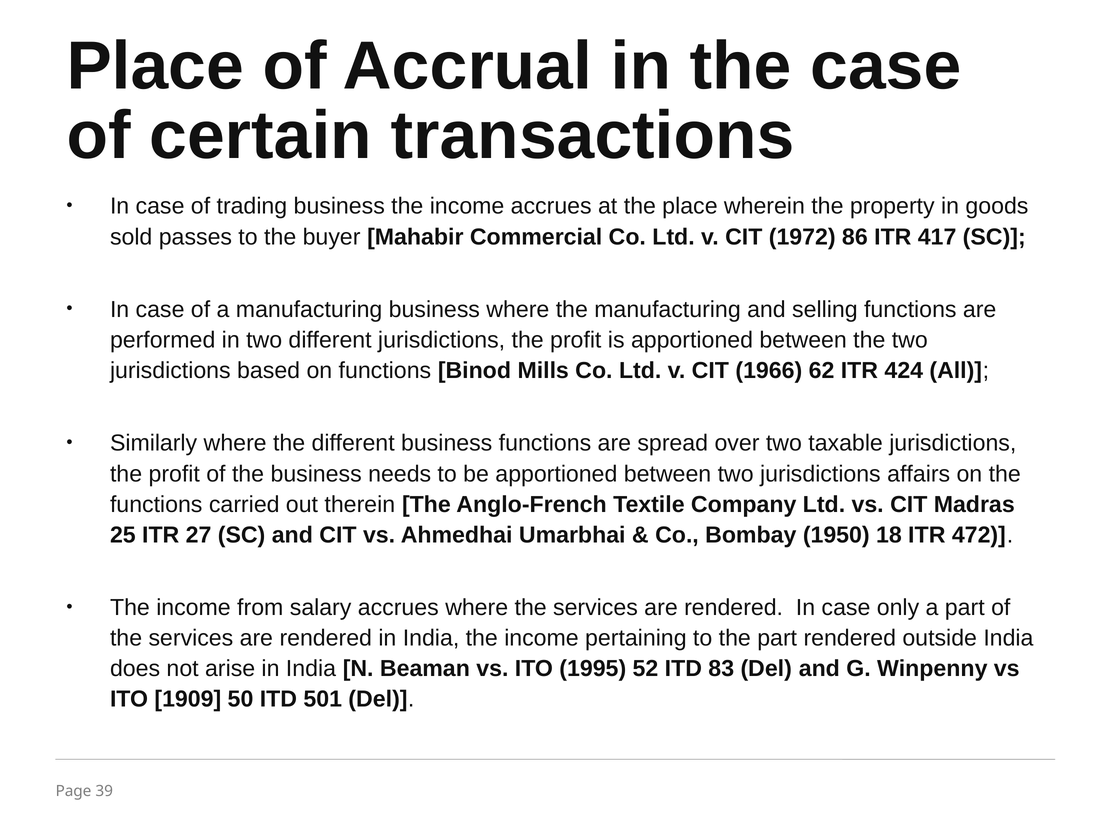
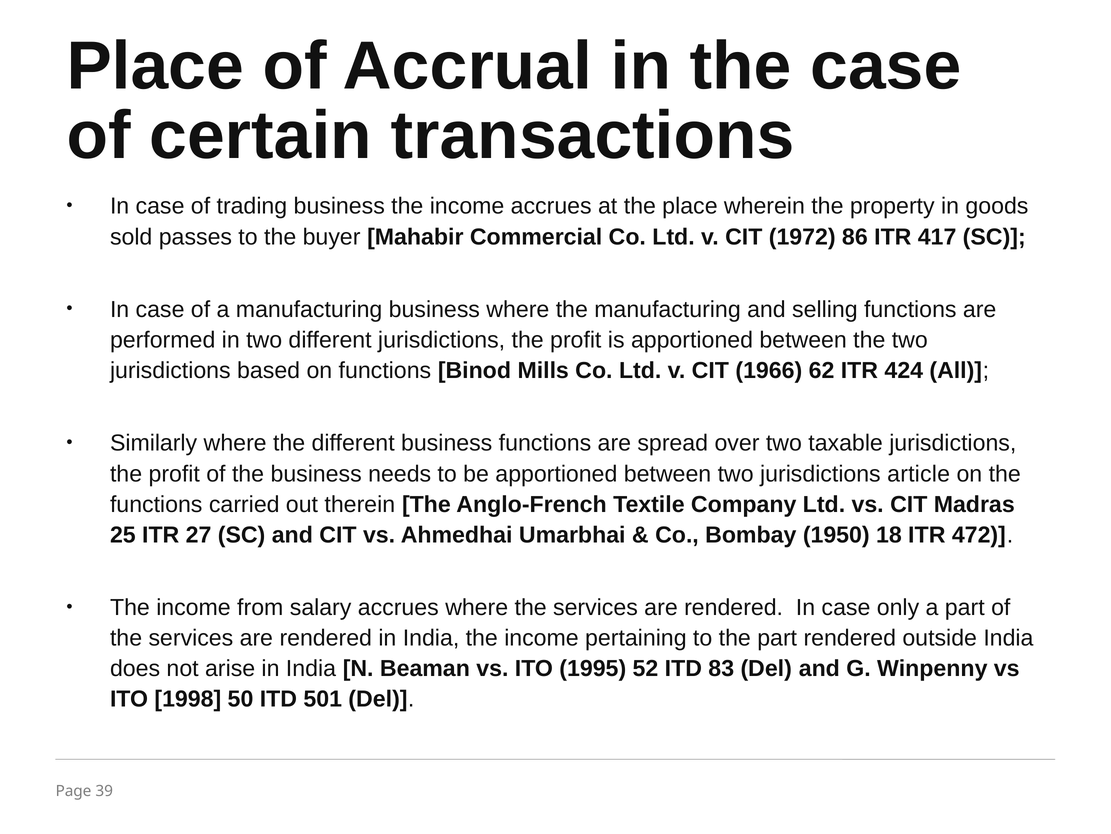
affairs: affairs -> article
1909: 1909 -> 1998
